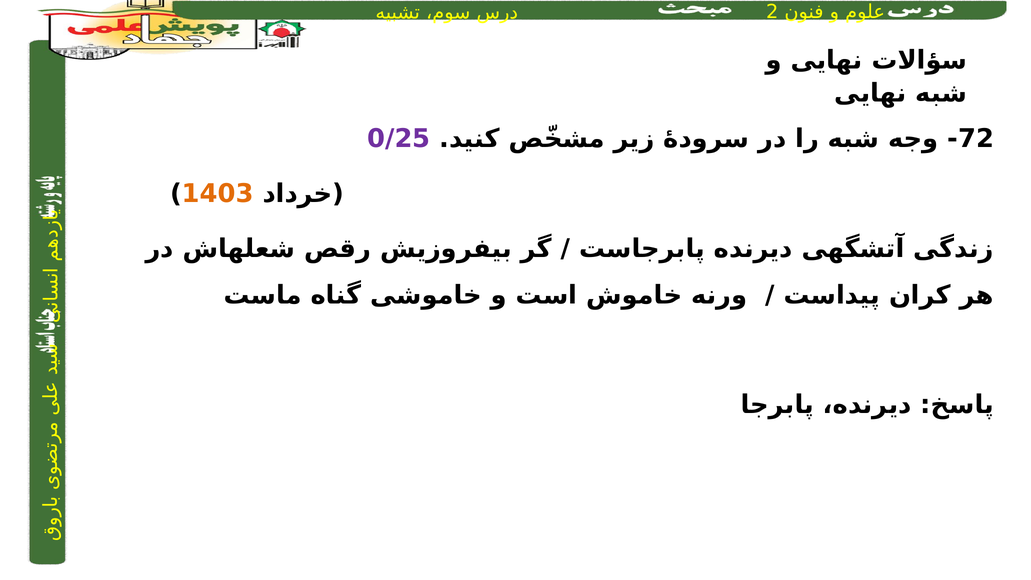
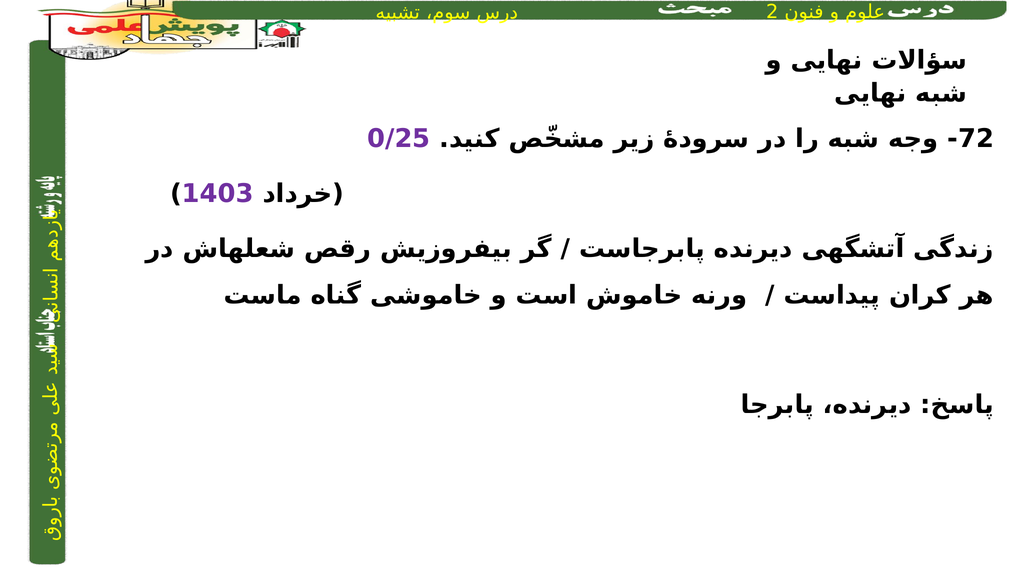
1403 colour: orange -> purple
